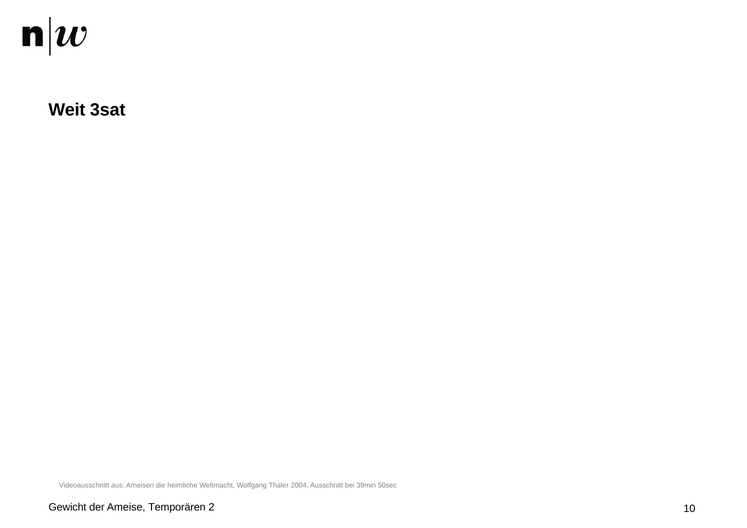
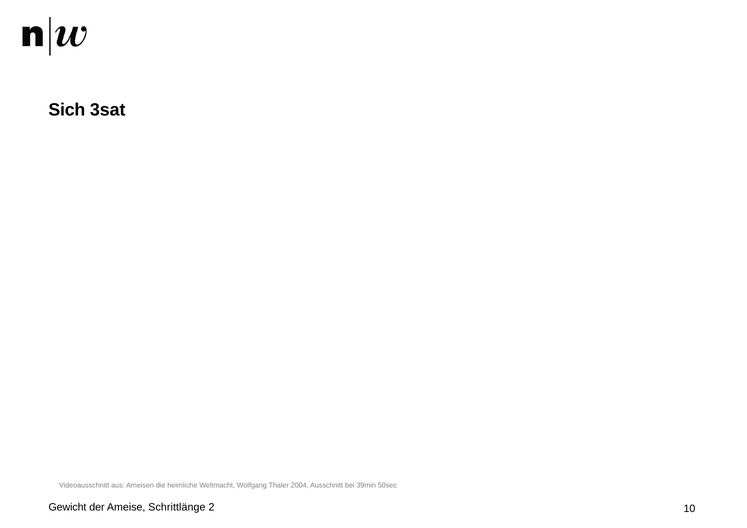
Weit: Weit -> Sich
Temporären: Temporären -> Schrittlänge
